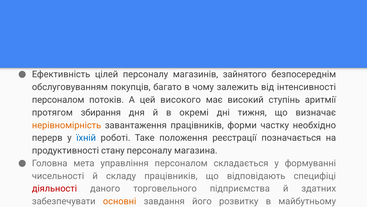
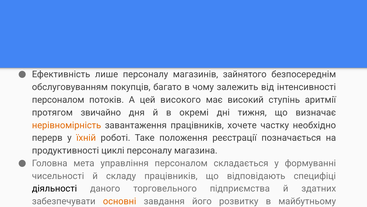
цілей: цілей -> лише
збирання: збирання -> звичайно
форми: форми -> хочете
їхній at (86, 138) colour: blue -> orange
стану: стану -> циклі
діяльності colour: red -> black
